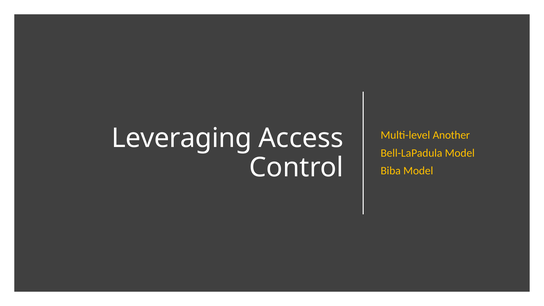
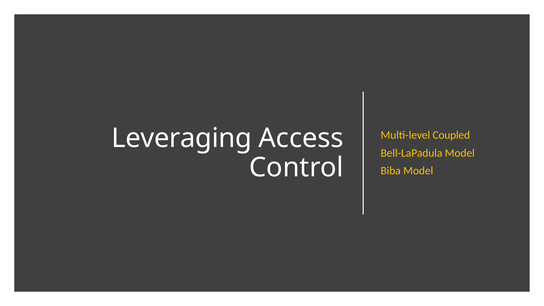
Another: Another -> Coupled
